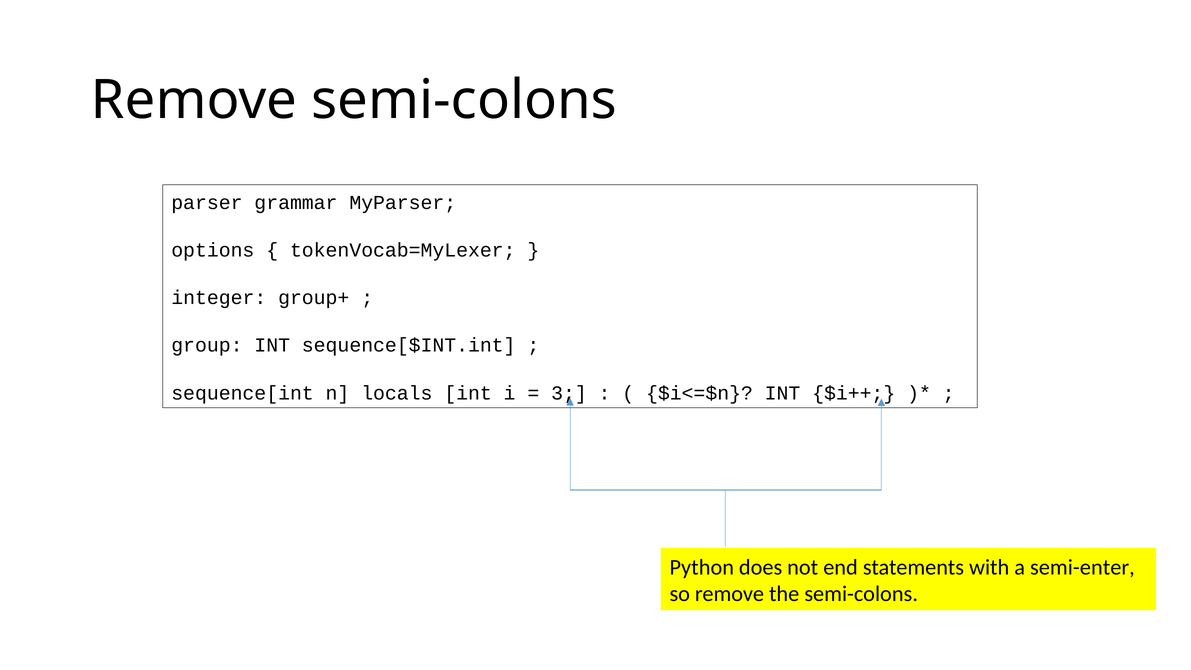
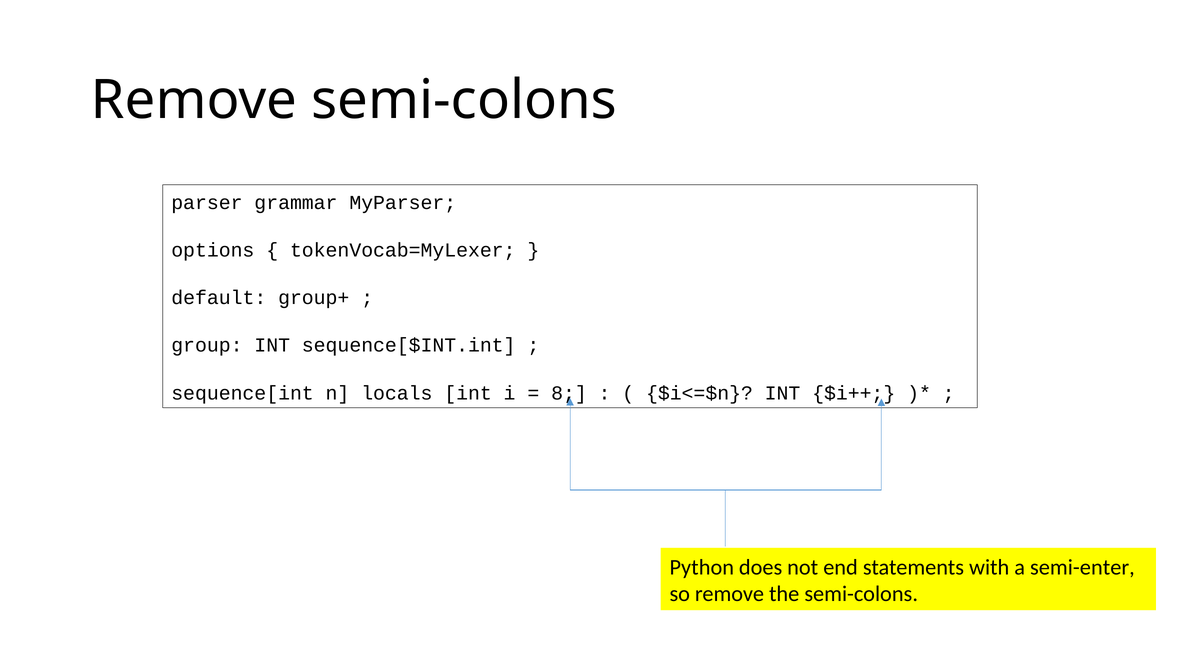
integer: integer -> default
3: 3 -> 8
